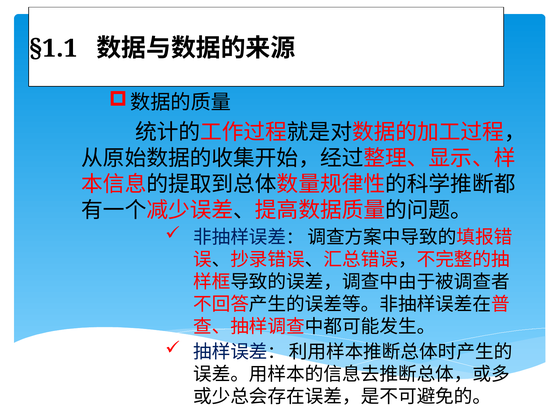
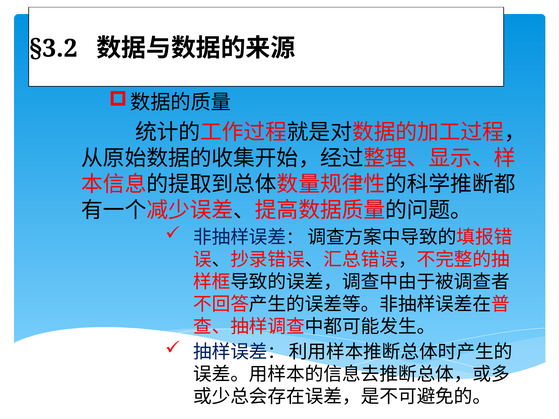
§1.1: §1.1 -> §3.2
